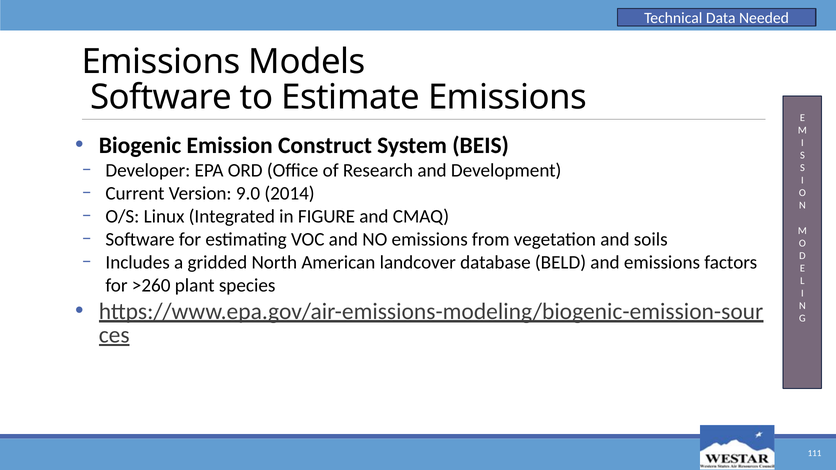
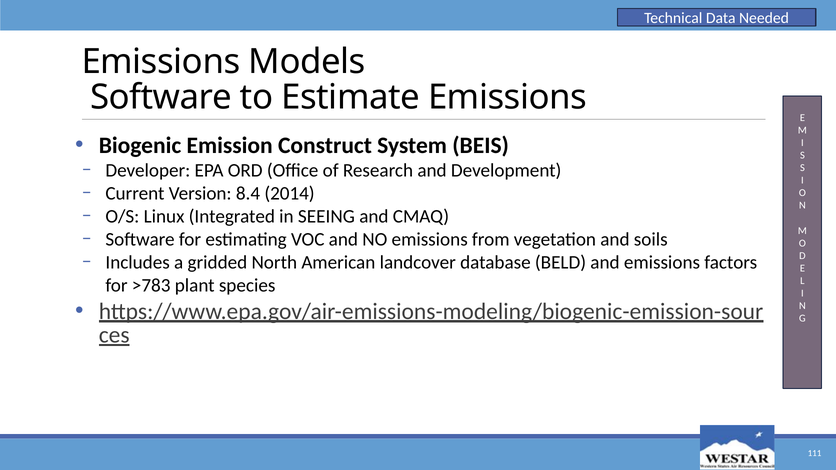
9.0: 9.0 -> 8.4
FIGURE: FIGURE -> SEEING
>260: >260 -> >783
